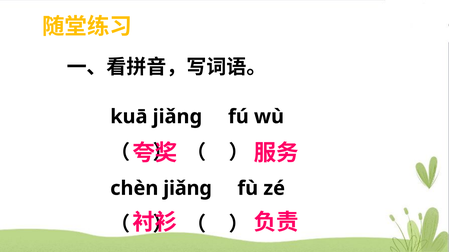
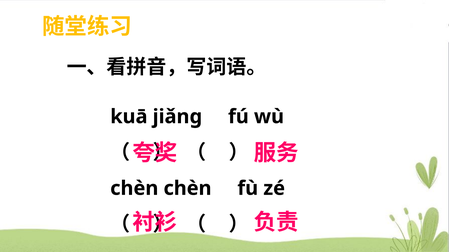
chèn jiǎnɡ: jiǎnɡ -> chèn
